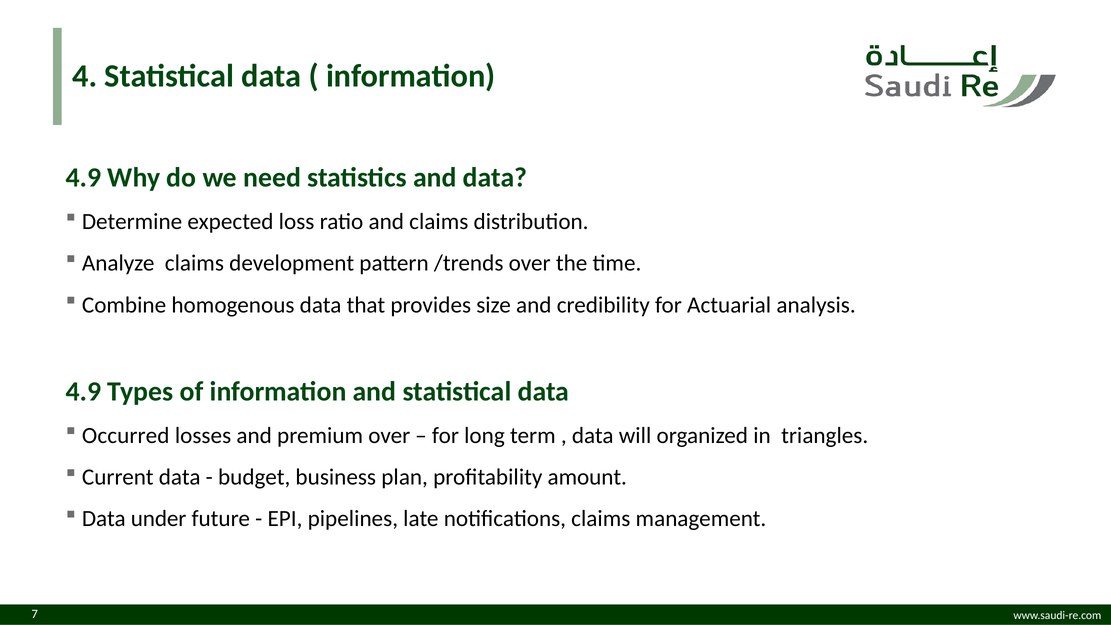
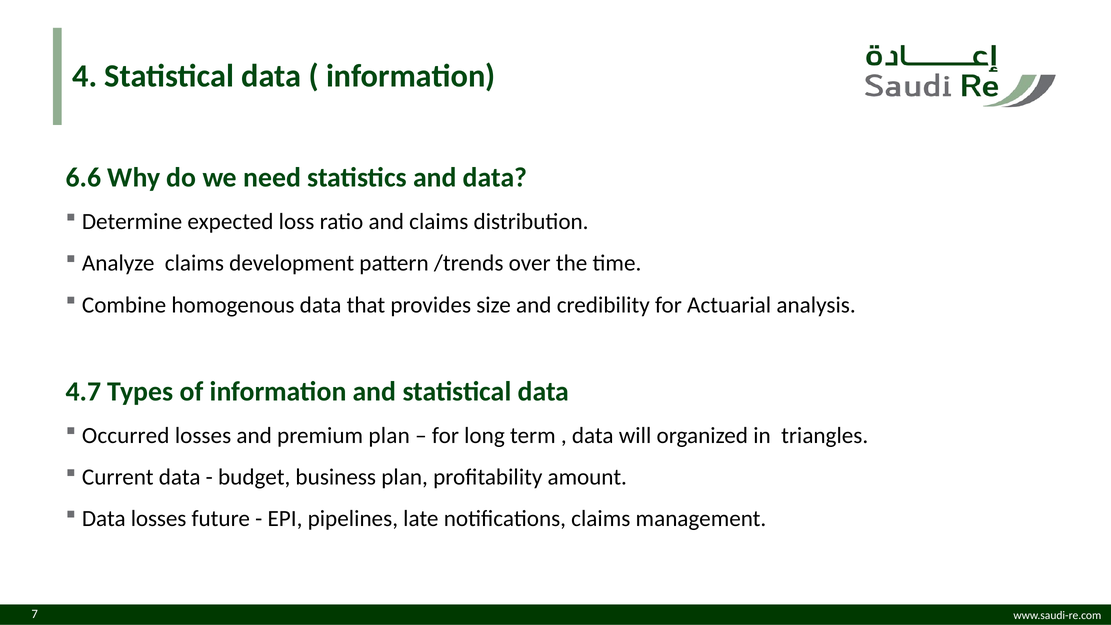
4.9 at (83, 177): 4.9 -> 6.6
4.9 at (83, 391): 4.9 -> 4.7
premium over: over -> plan
Data under: under -> losses
